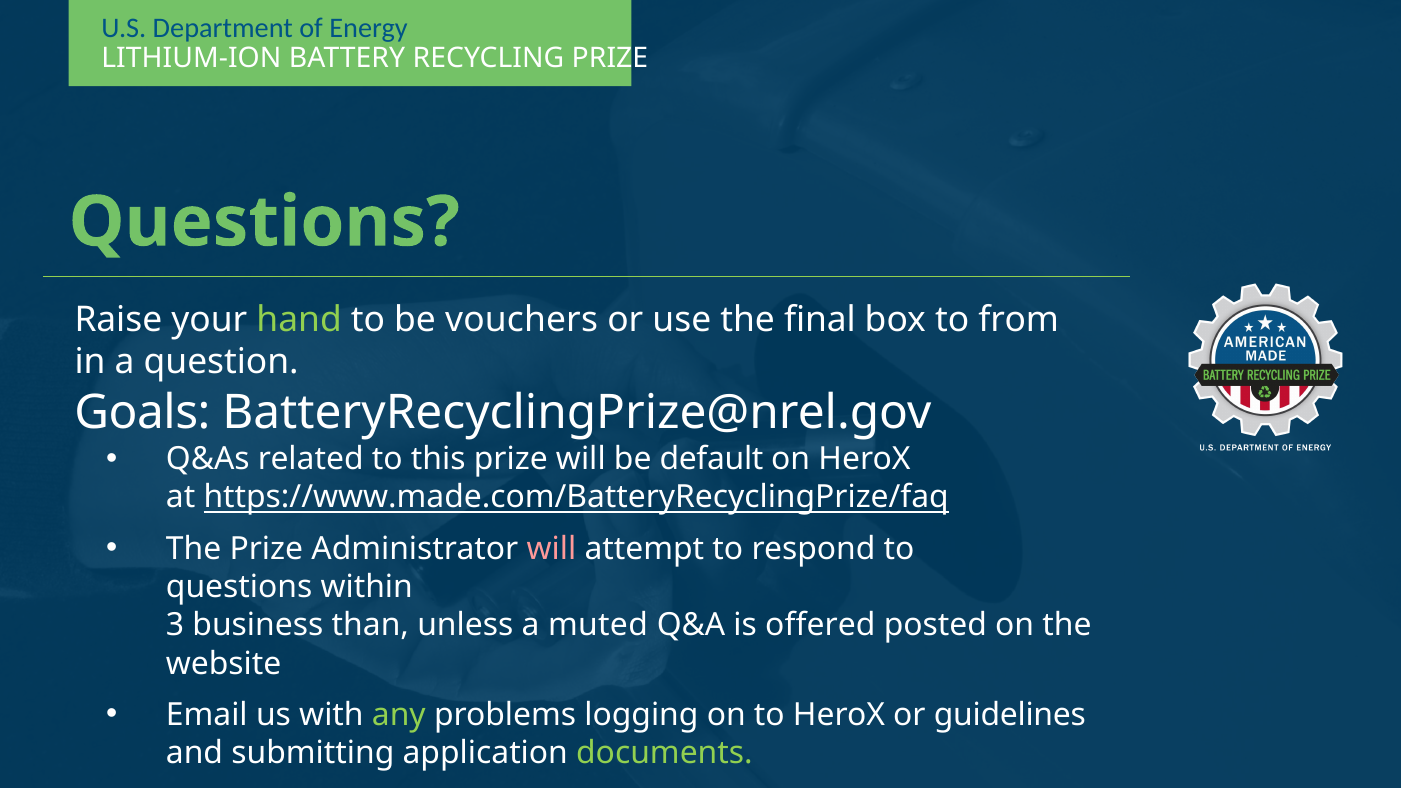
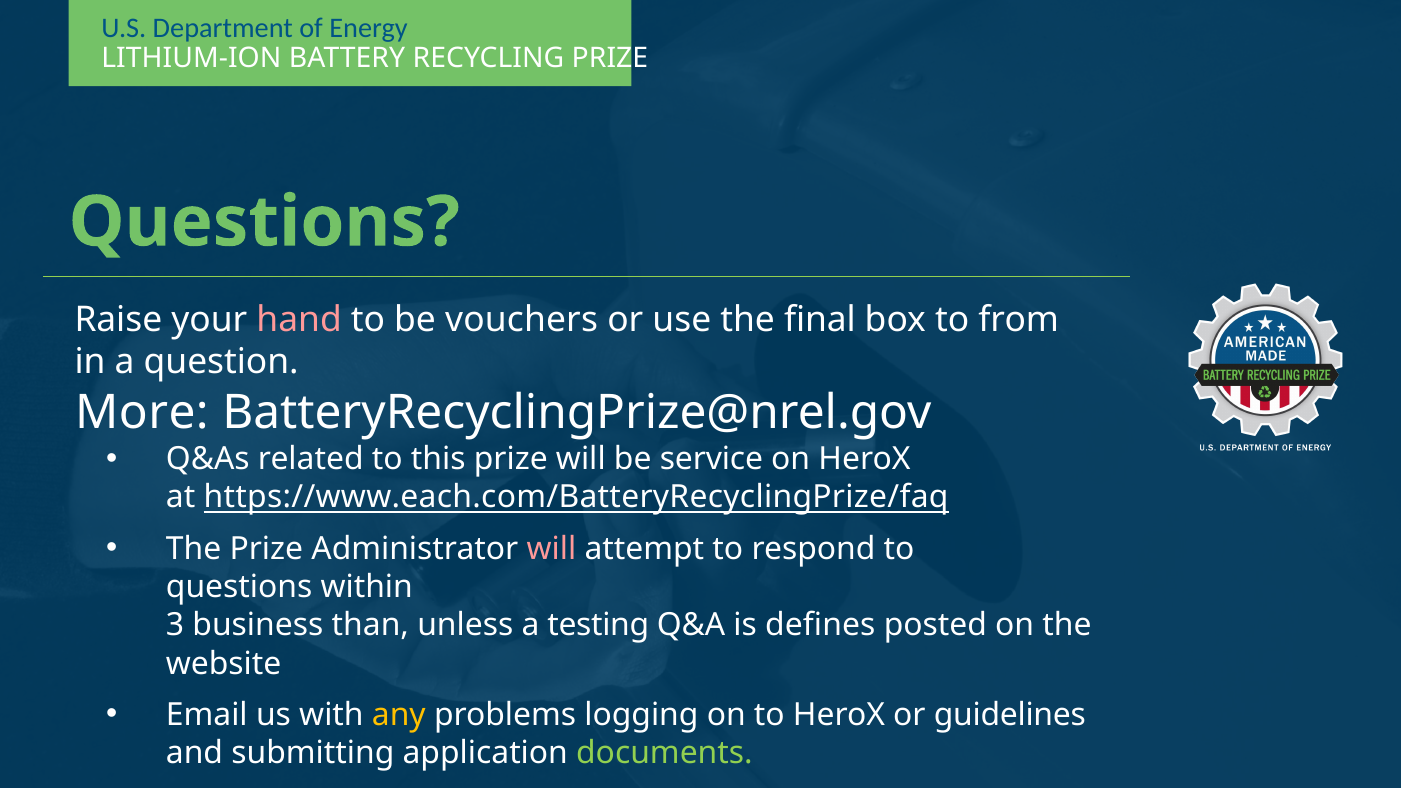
hand colour: light green -> pink
Goals: Goals -> More
default: default -> service
https://www.made.com/BatteryRecyclingPrize/faq: https://www.made.com/BatteryRecyclingPrize/faq -> https://www.each.com/BatteryRecyclingPrize/faq
muted: muted -> testing
offered: offered -> defines
any colour: light green -> yellow
